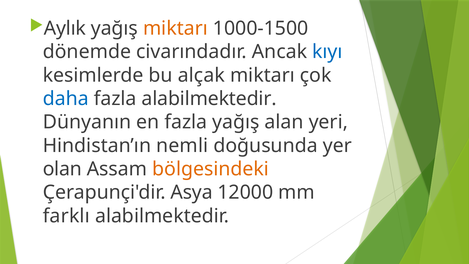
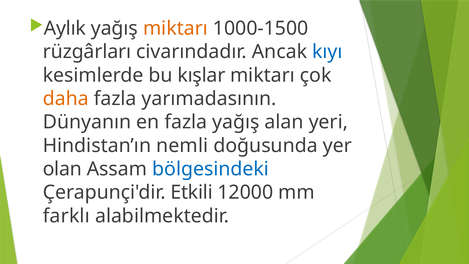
dönemde: dönemde -> rüzgârları
alçak: alçak -> kışlar
daha colour: blue -> orange
fazla alabilmektedir: alabilmektedir -> yarımadasının
bölgesindeki colour: orange -> blue
Asya: Asya -> Etkili
